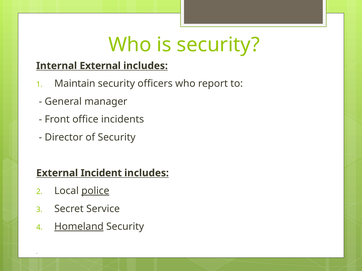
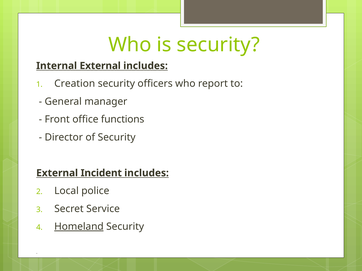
Maintain: Maintain -> Creation
incidents: incidents -> functions
police underline: present -> none
